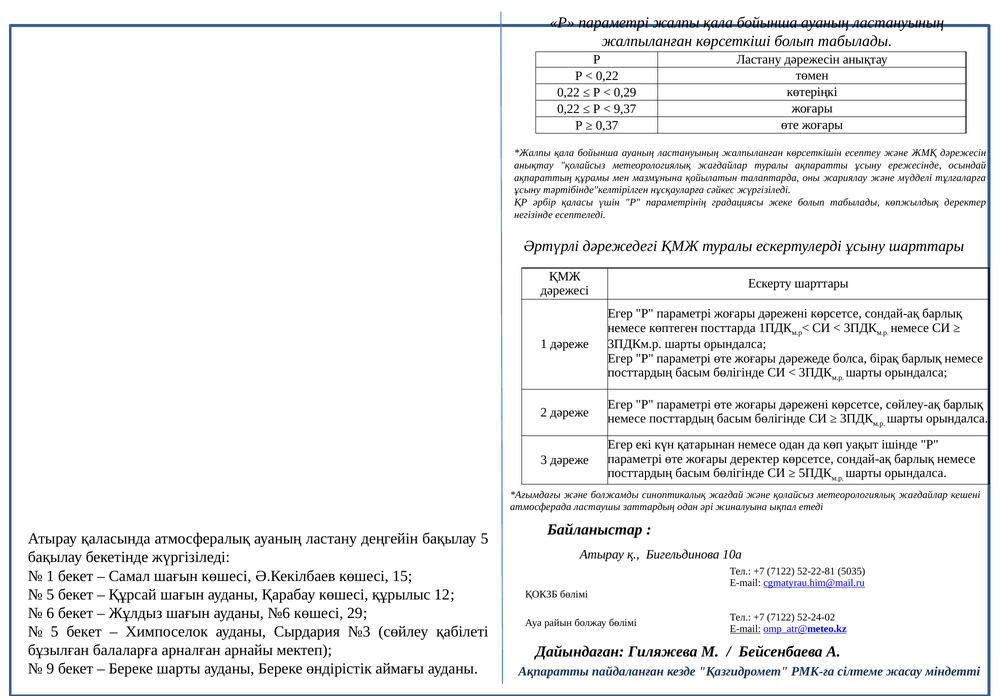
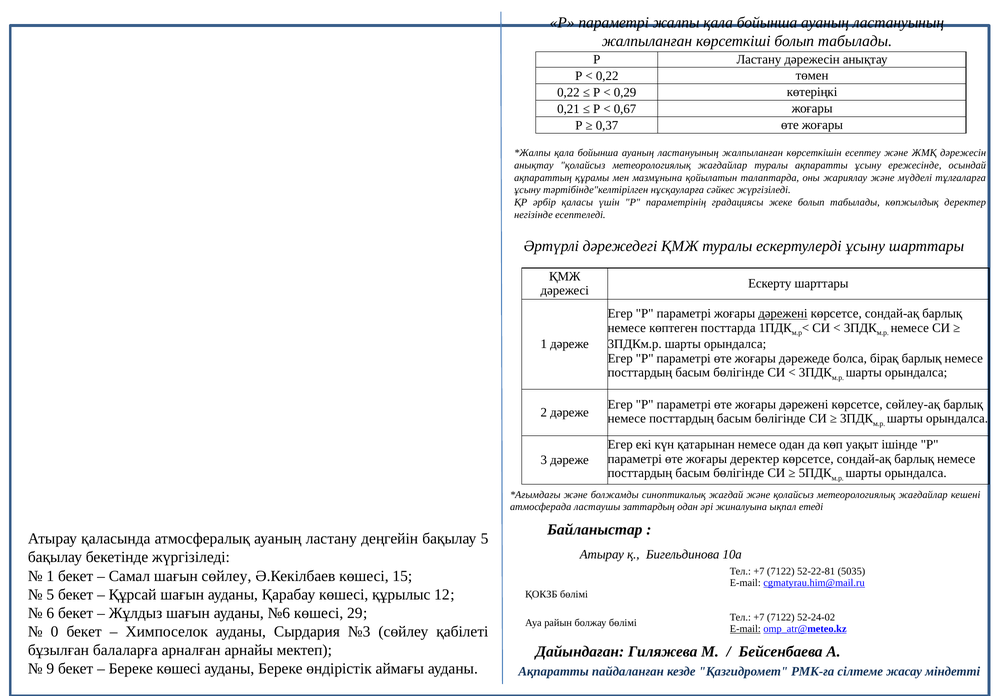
0,22 at (568, 109): 0,22 -> 0,21
9,37: 9,37 -> 0,67
дәрежені at (783, 314) underline: none -> present
шағын көшесі: көшесі -> сөйлеу
5 at (55, 631): 5 -> 0
Береке шарты: шарты -> көшесі
